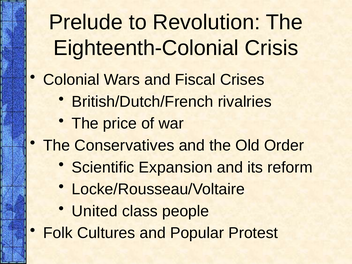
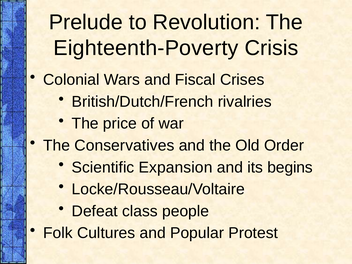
Eighteenth-Colonial: Eighteenth-Colonial -> Eighteenth-Poverty
reform: reform -> begins
United: United -> Defeat
